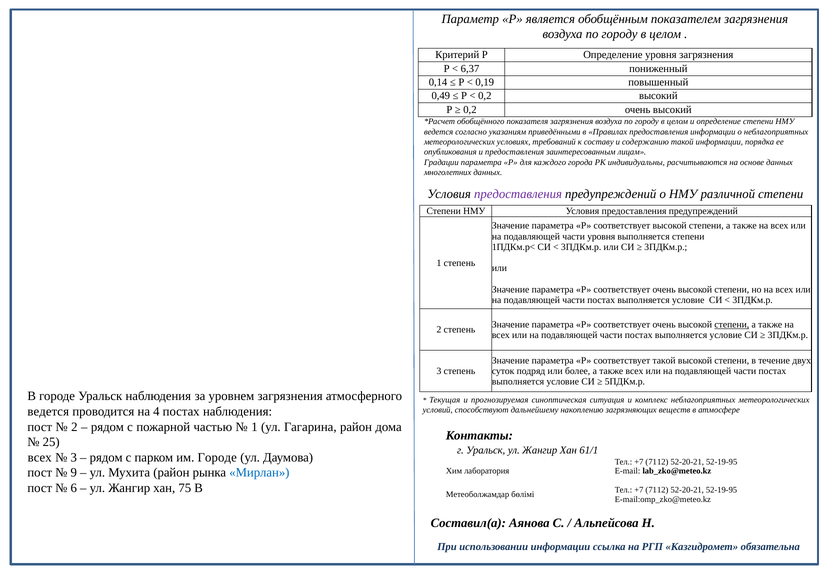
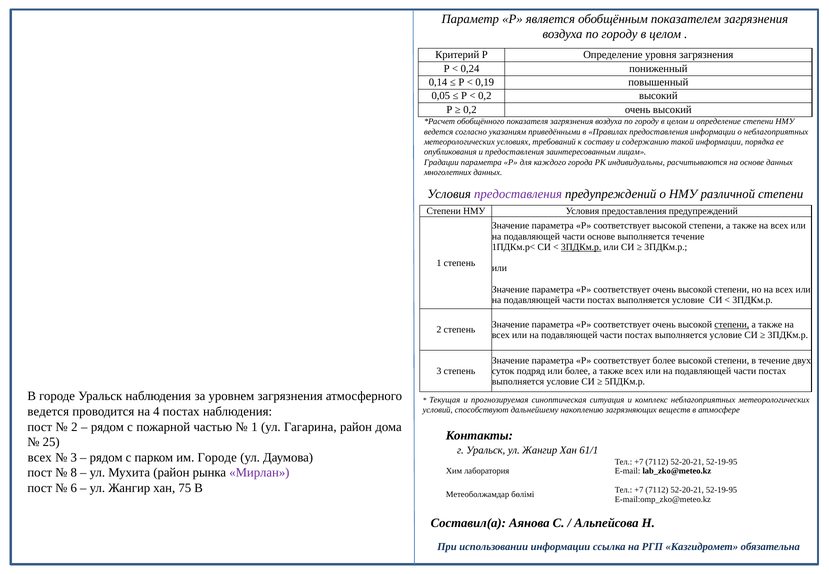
6,37: 6,37 -> 0,24
0,49: 0,49 -> 0,05
части уровня: уровня -> основе
выполняется степени: степени -> течение
3ПДКм.р at (581, 247) underline: none -> present
соответствует такой: такой -> более
9: 9 -> 8
Мирлан colour: blue -> purple
